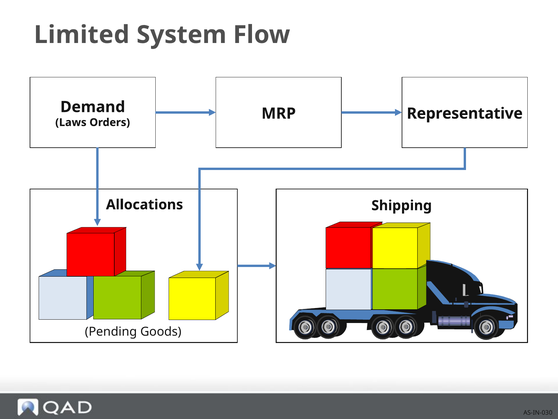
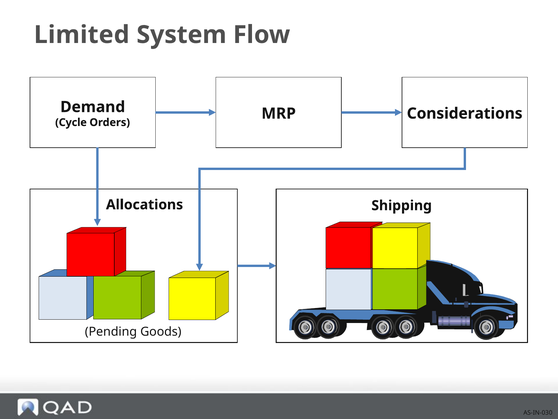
Laws: Laws -> Cycle
Representative: Representative -> Considerations
